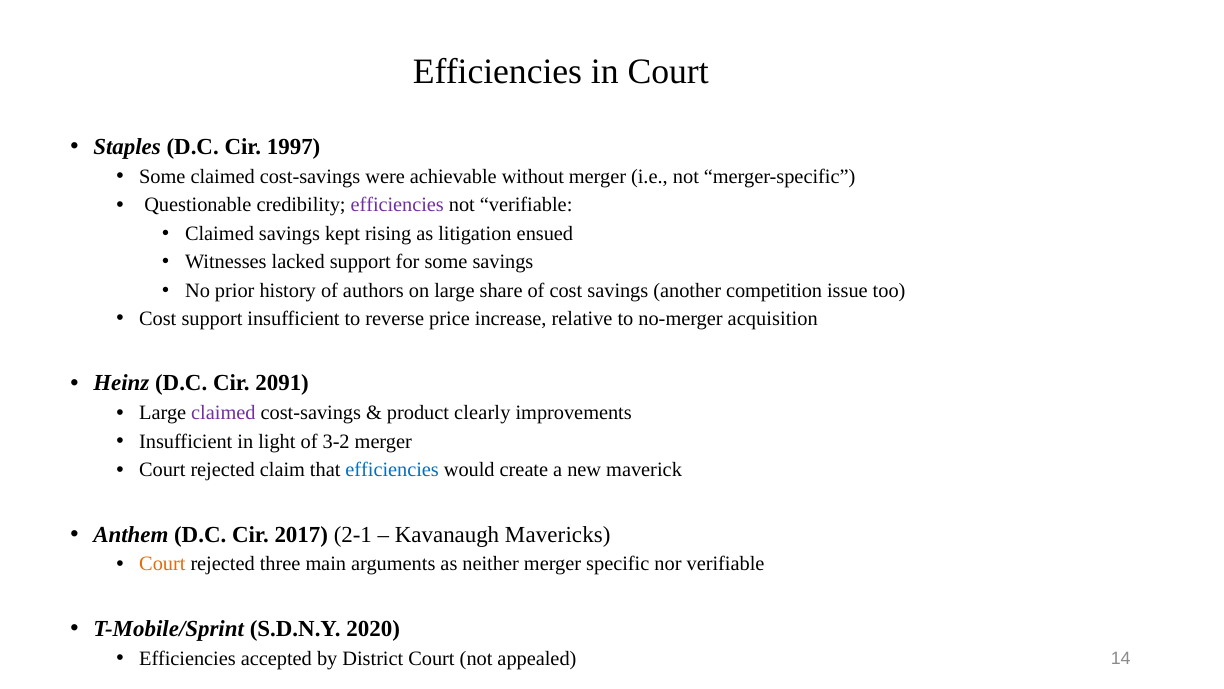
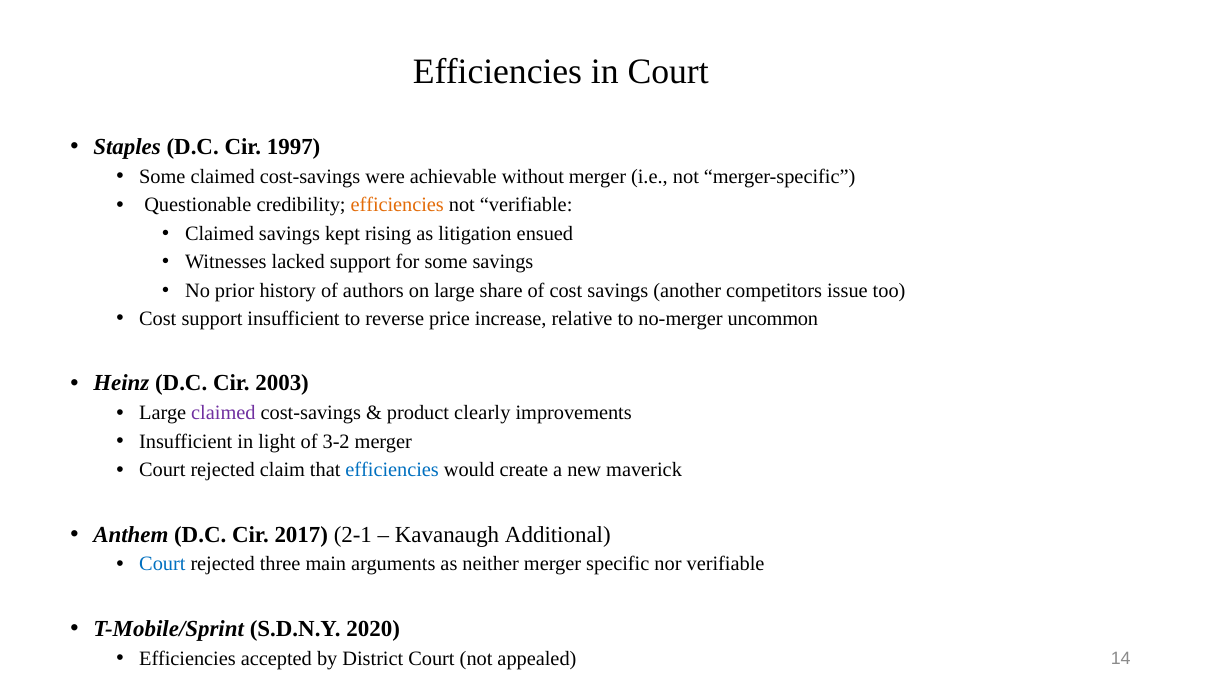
efficiencies at (397, 205) colour: purple -> orange
competition: competition -> competitors
acquisition: acquisition -> uncommon
2091: 2091 -> 2003
Mavericks: Mavericks -> Additional
Court at (162, 564) colour: orange -> blue
